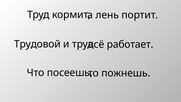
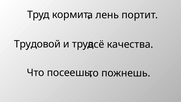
работает: работает -> качества
